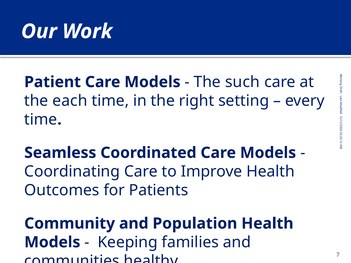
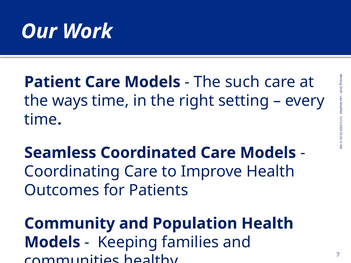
each: each -> ways
